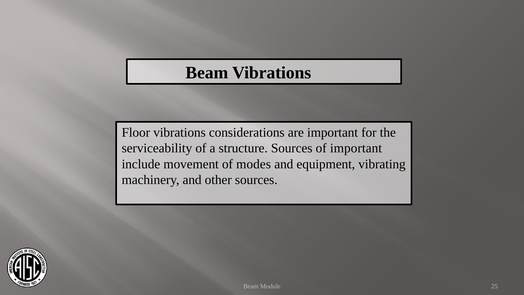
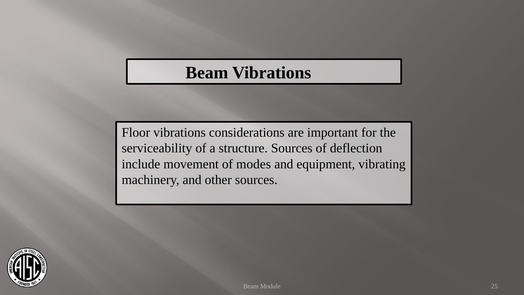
of important: important -> deflection
